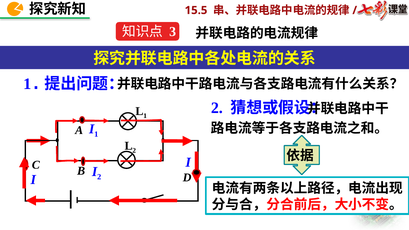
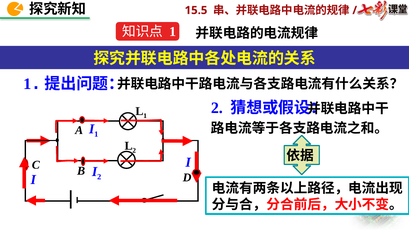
3 at (173, 32): 3 -> 1
